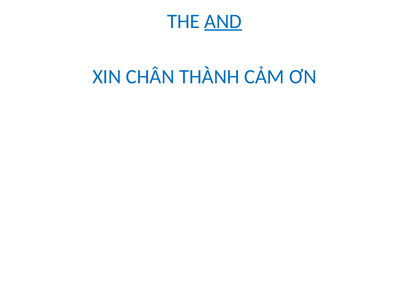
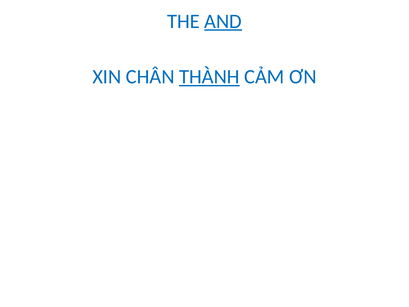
THÀNH underline: none -> present
